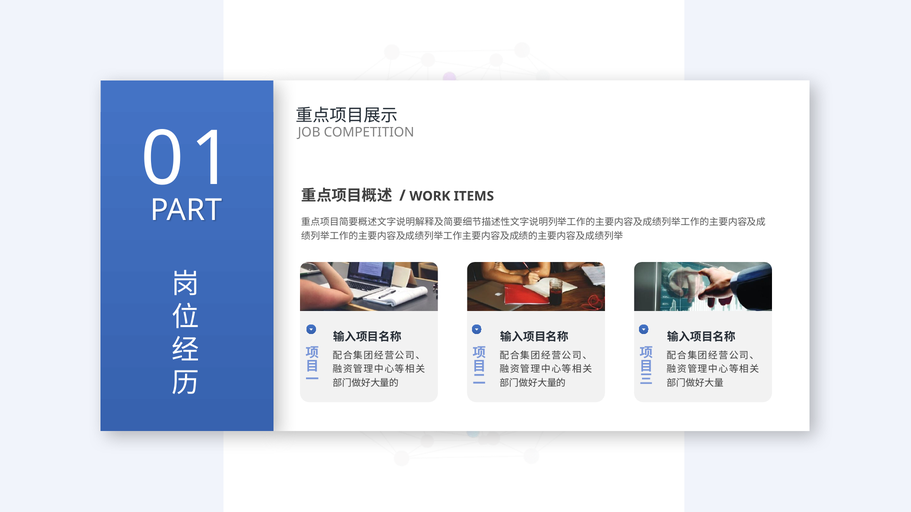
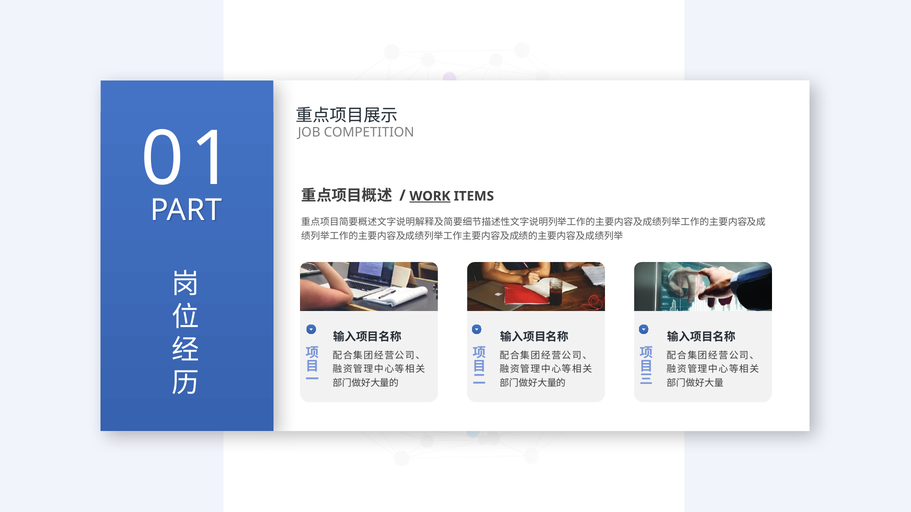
WORK underline: none -> present
